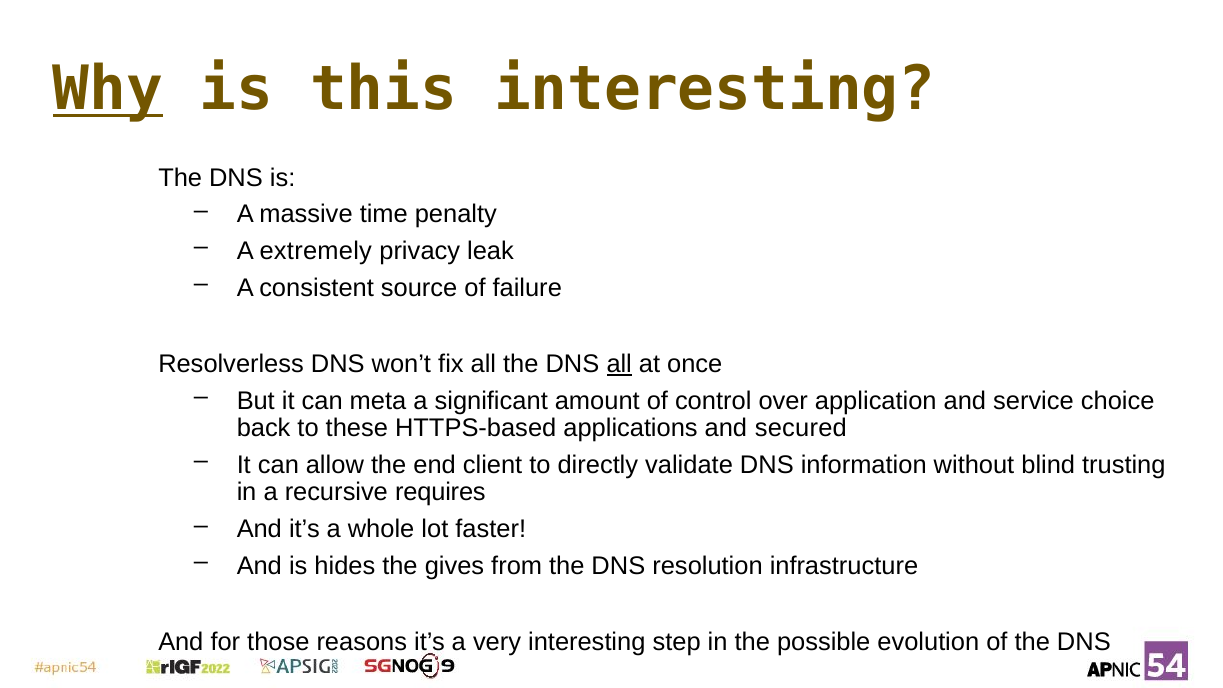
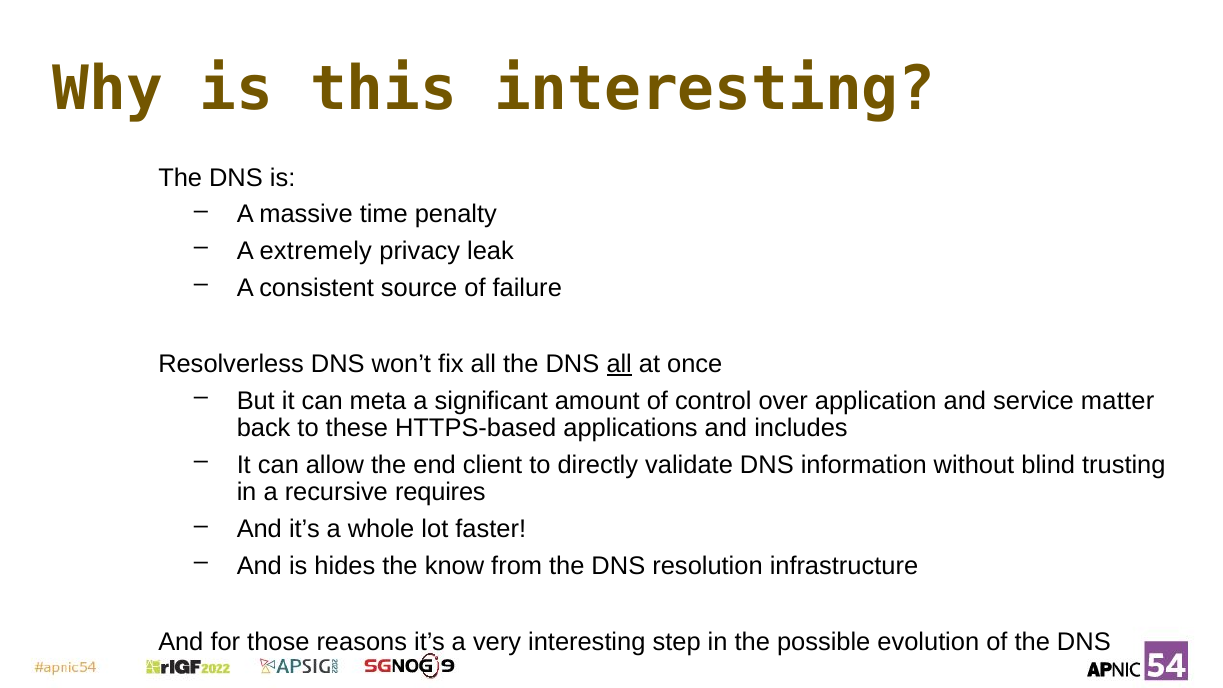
Why underline: present -> none
choice: choice -> matter
secured: secured -> includes
gives: gives -> know
